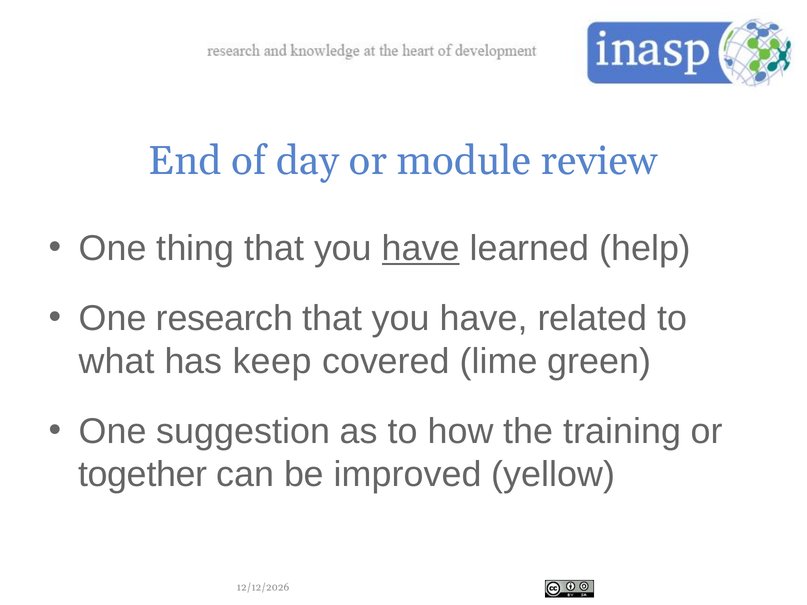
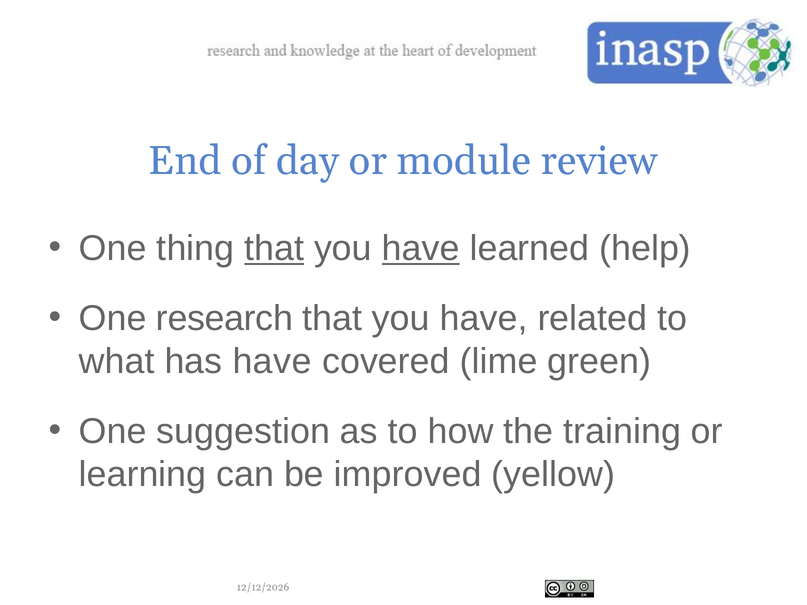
that at (274, 249) underline: none -> present
has keep: keep -> have
together: together -> learning
